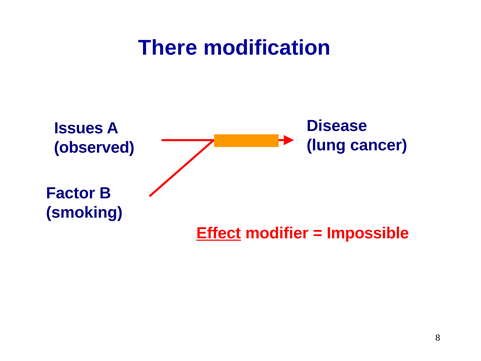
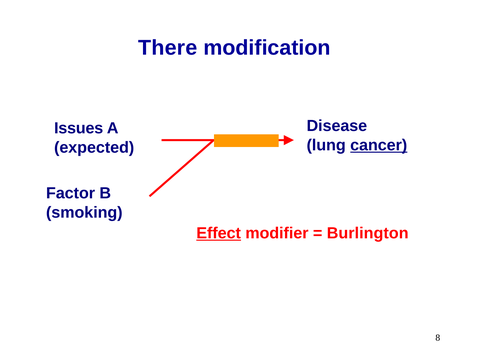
cancer underline: none -> present
observed: observed -> expected
Impossible: Impossible -> Burlington
